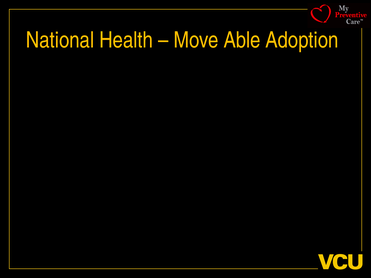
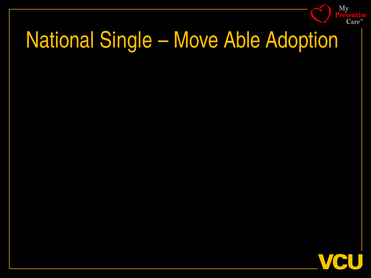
Health: Health -> Single
